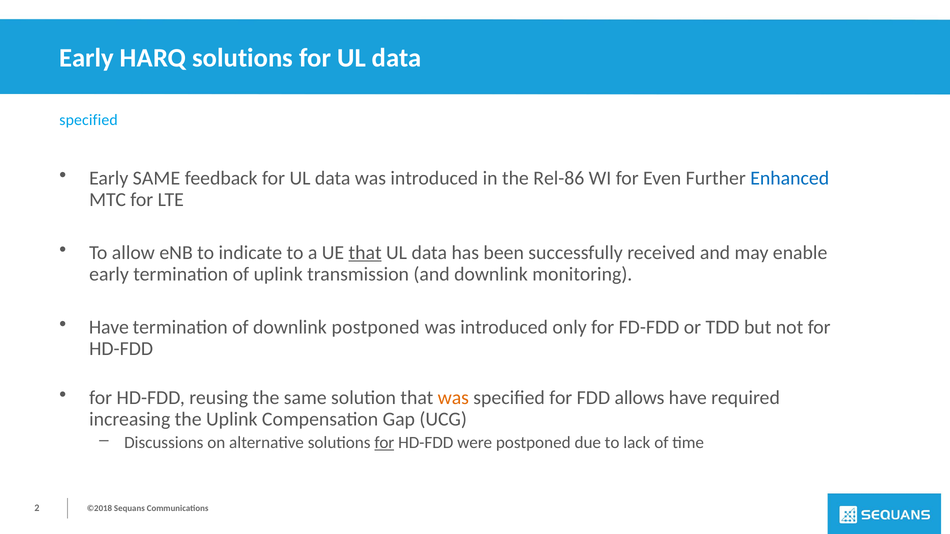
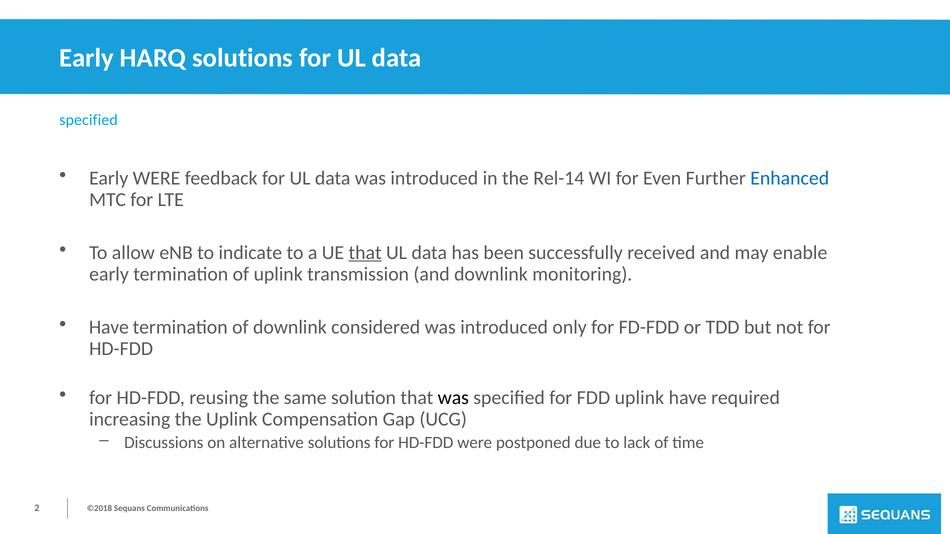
Early SAME: SAME -> WERE
Rel-86: Rel-86 -> Rel-14
downlink postponed: postponed -> considered
was at (453, 398) colour: orange -> black
FDD allows: allows -> uplink
for at (384, 443) underline: present -> none
